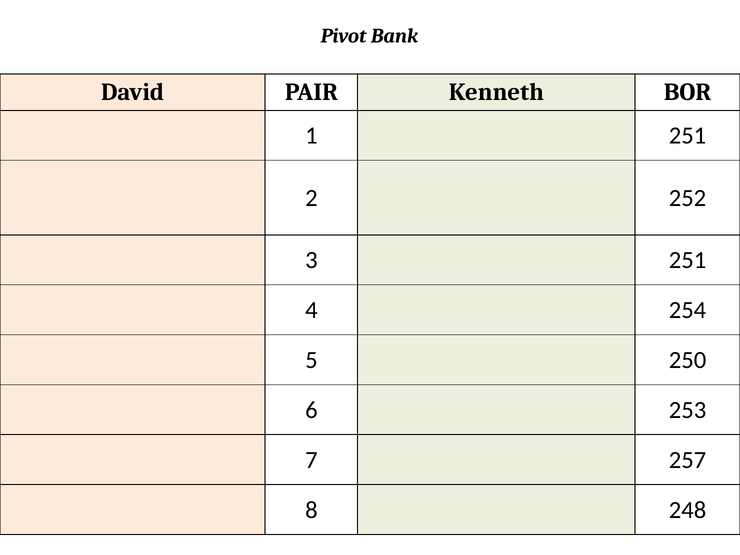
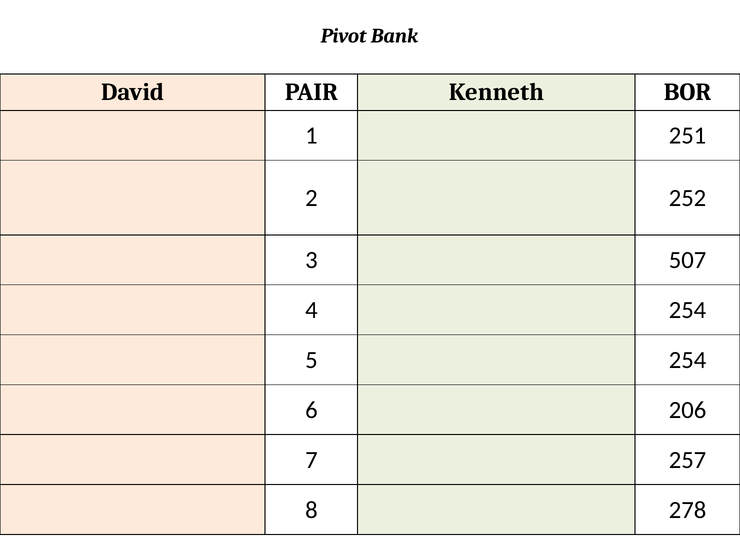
3 251: 251 -> 507
5 250: 250 -> 254
253: 253 -> 206
248: 248 -> 278
